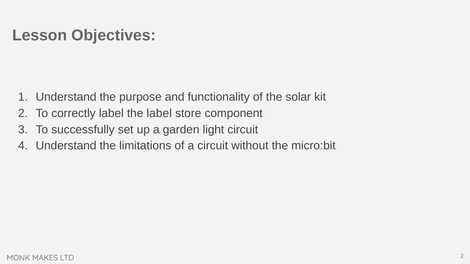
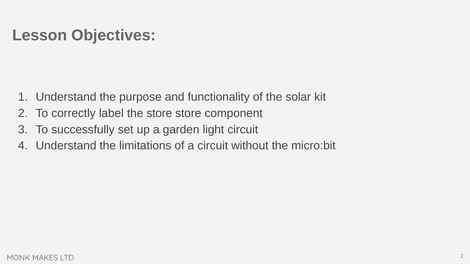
the label: label -> store
